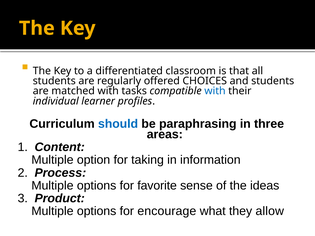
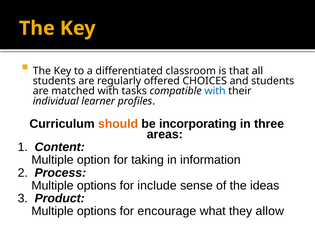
should colour: blue -> orange
paraphrasing: paraphrasing -> incorporating
favorite: favorite -> include
